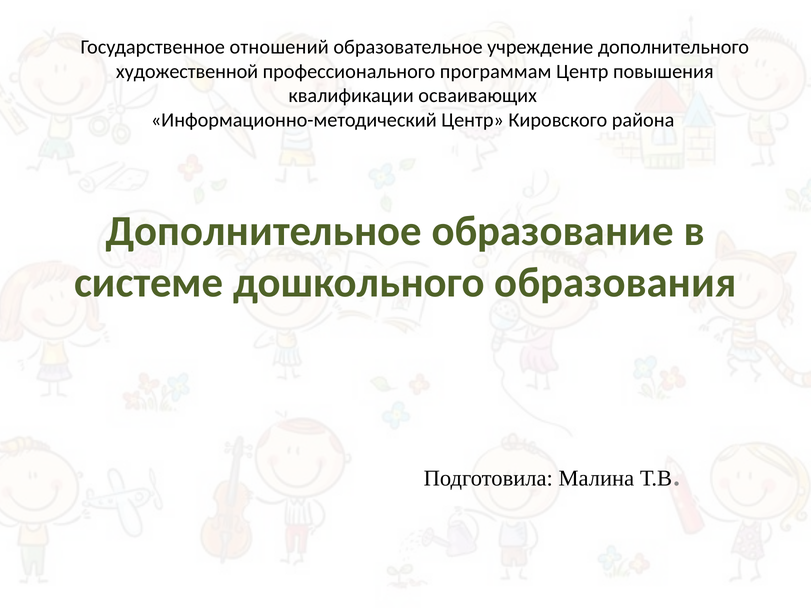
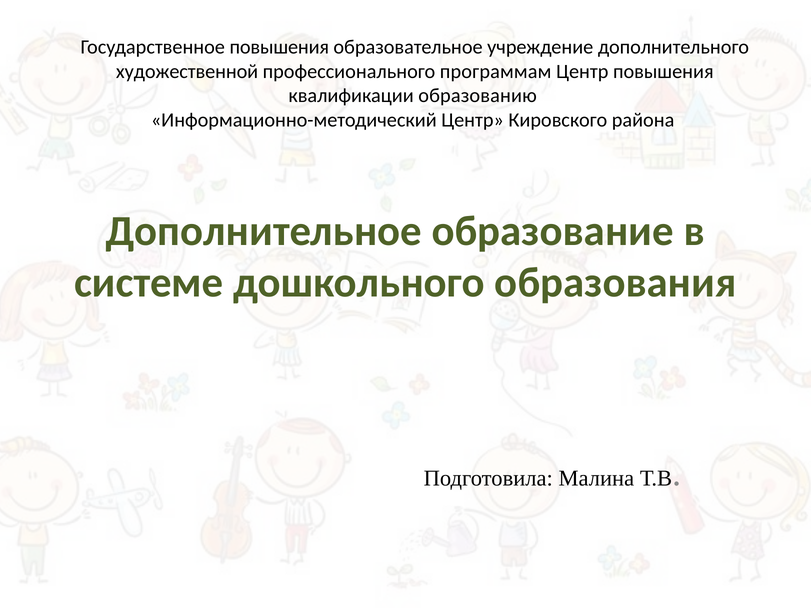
Государственное отношений: отношений -> повышения
осваивающих: осваивающих -> образованию
